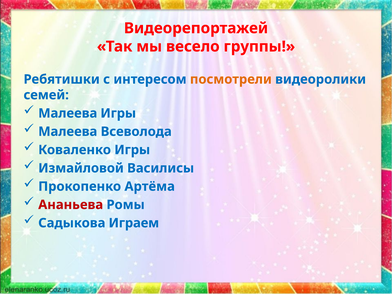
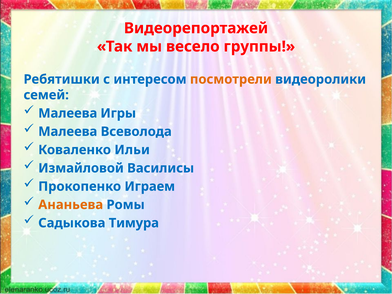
Коваленко Игры: Игры -> Ильи
Артёма: Артёма -> Играем
Ананьева colour: red -> orange
Играем: Играем -> Тимура
